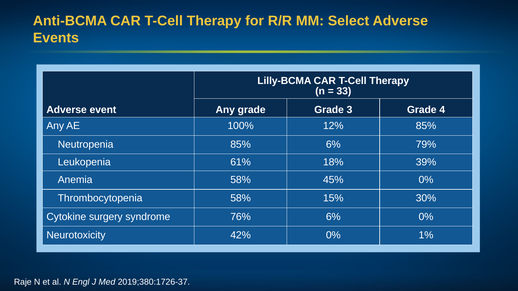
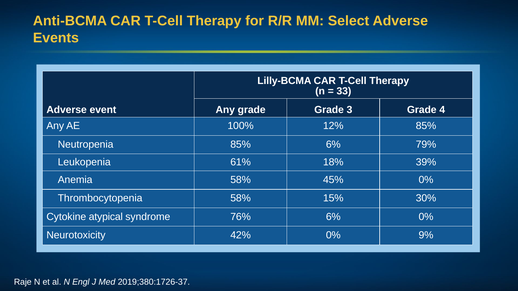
surgery: surgery -> atypical
1%: 1% -> 9%
